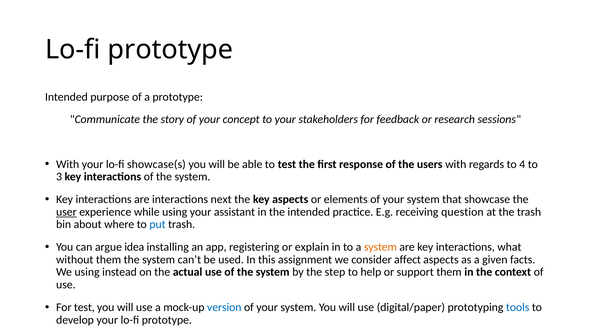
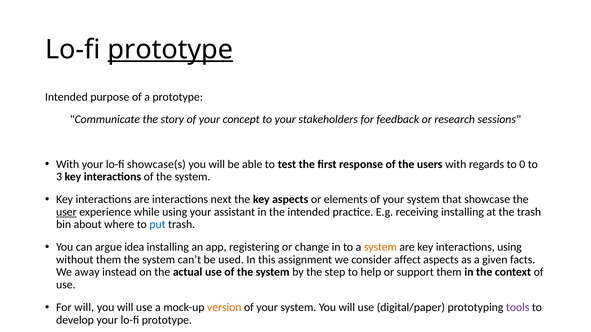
prototype at (170, 50) underline: none -> present
4: 4 -> 0
receiving question: question -> installing
explain: explain -> change
interactions what: what -> using
We using: using -> away
For test: test -> will
version colour: blue -> orange
tools colour: blue -> purple
